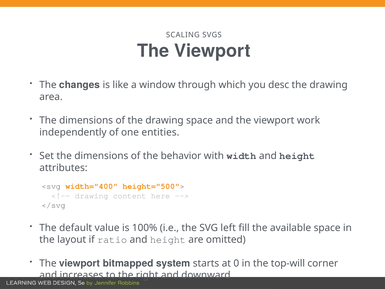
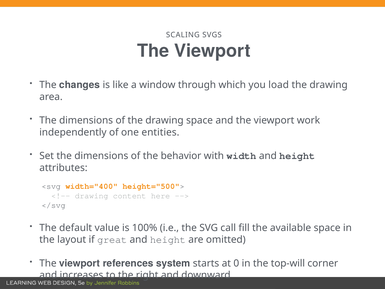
desc: desc -> load
left: left -> call
ratio: ratio -> great
bitmapped: bitmapped -> references
